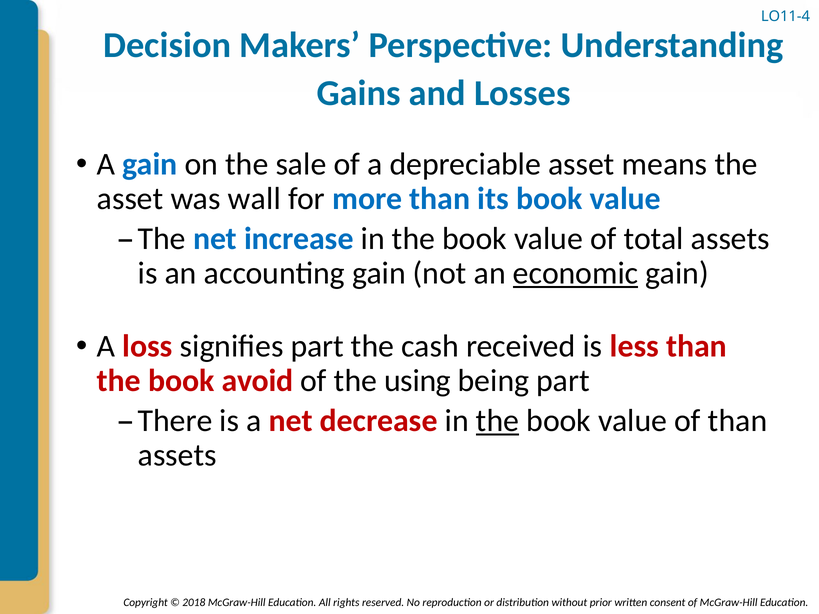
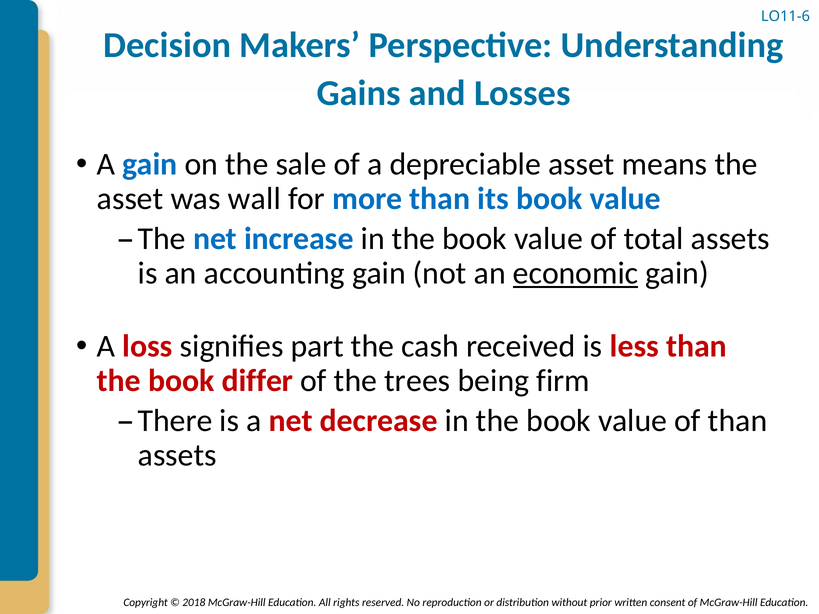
LO11-4: LO11-4 -> LO11-6
avoid: avoid -> differ
using: using -> trees
being part: part -> firm
the at (498, 421) underline: present -> none
